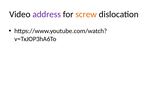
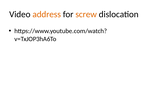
address colour: purple -> orange
